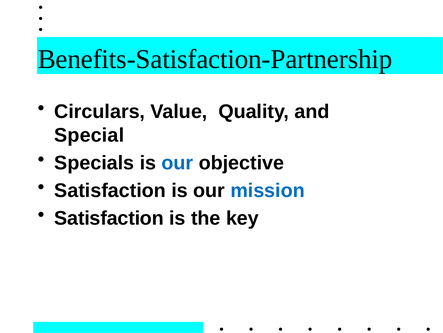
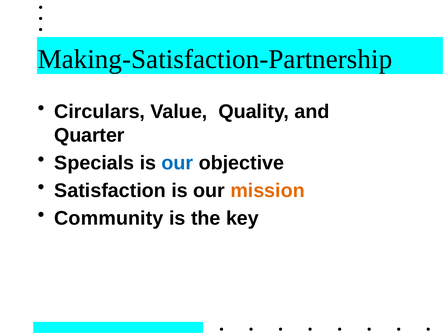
Benefits-Satisfaction-Partnership: Benefits-Satisfaction-Partnership -> Making-Satisfaction-Partnership
Special: Special -> Quarter
mission colour: blue -> orange
Satisfaction at (109, 218): Satisfaction -> Community
